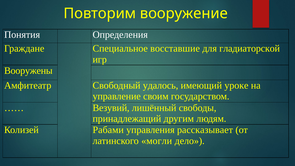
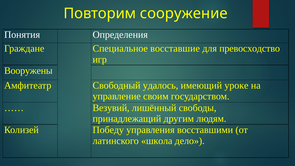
вооружение: вооружение -> сооружение
гладиаторской: гладиаторской -> превосходство
Рабами: Рабами -> Победу
рассказывает: рассказывает -> восставшими
могли: могли -> школа
